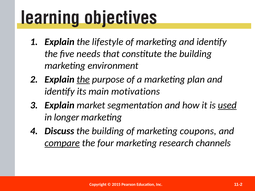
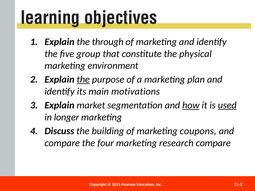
lifestyle: lifestyle -> through
needs: needs -> group
constitute the building: building -> physical
how underline: none -> present
compare at (62, 143) underline: present -> none
research channels: channels -> compare
